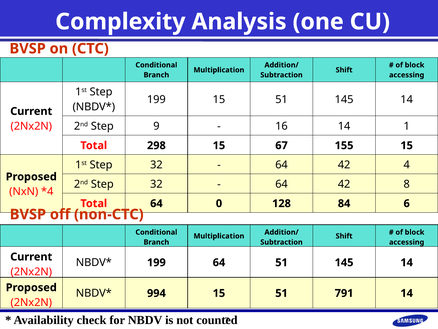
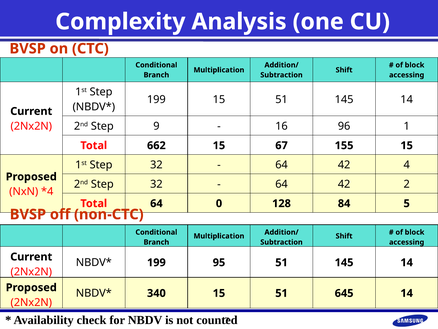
16 14: 14 -> 96
298: 298 -> 662
8: 8 -> 2
6: 6 -> 5
199 64: 64 -> 95
994: 994 -> 340
791: 791 -> 645
